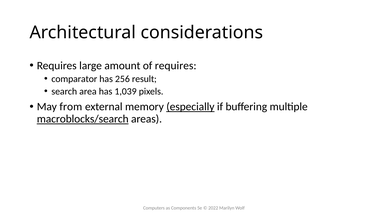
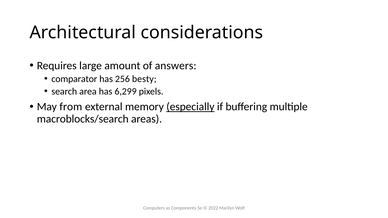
of requires: requires -> answers
result: result -> besty
1,039: 1,039 -> 6,299
macroblocks/search underline: present -> none
